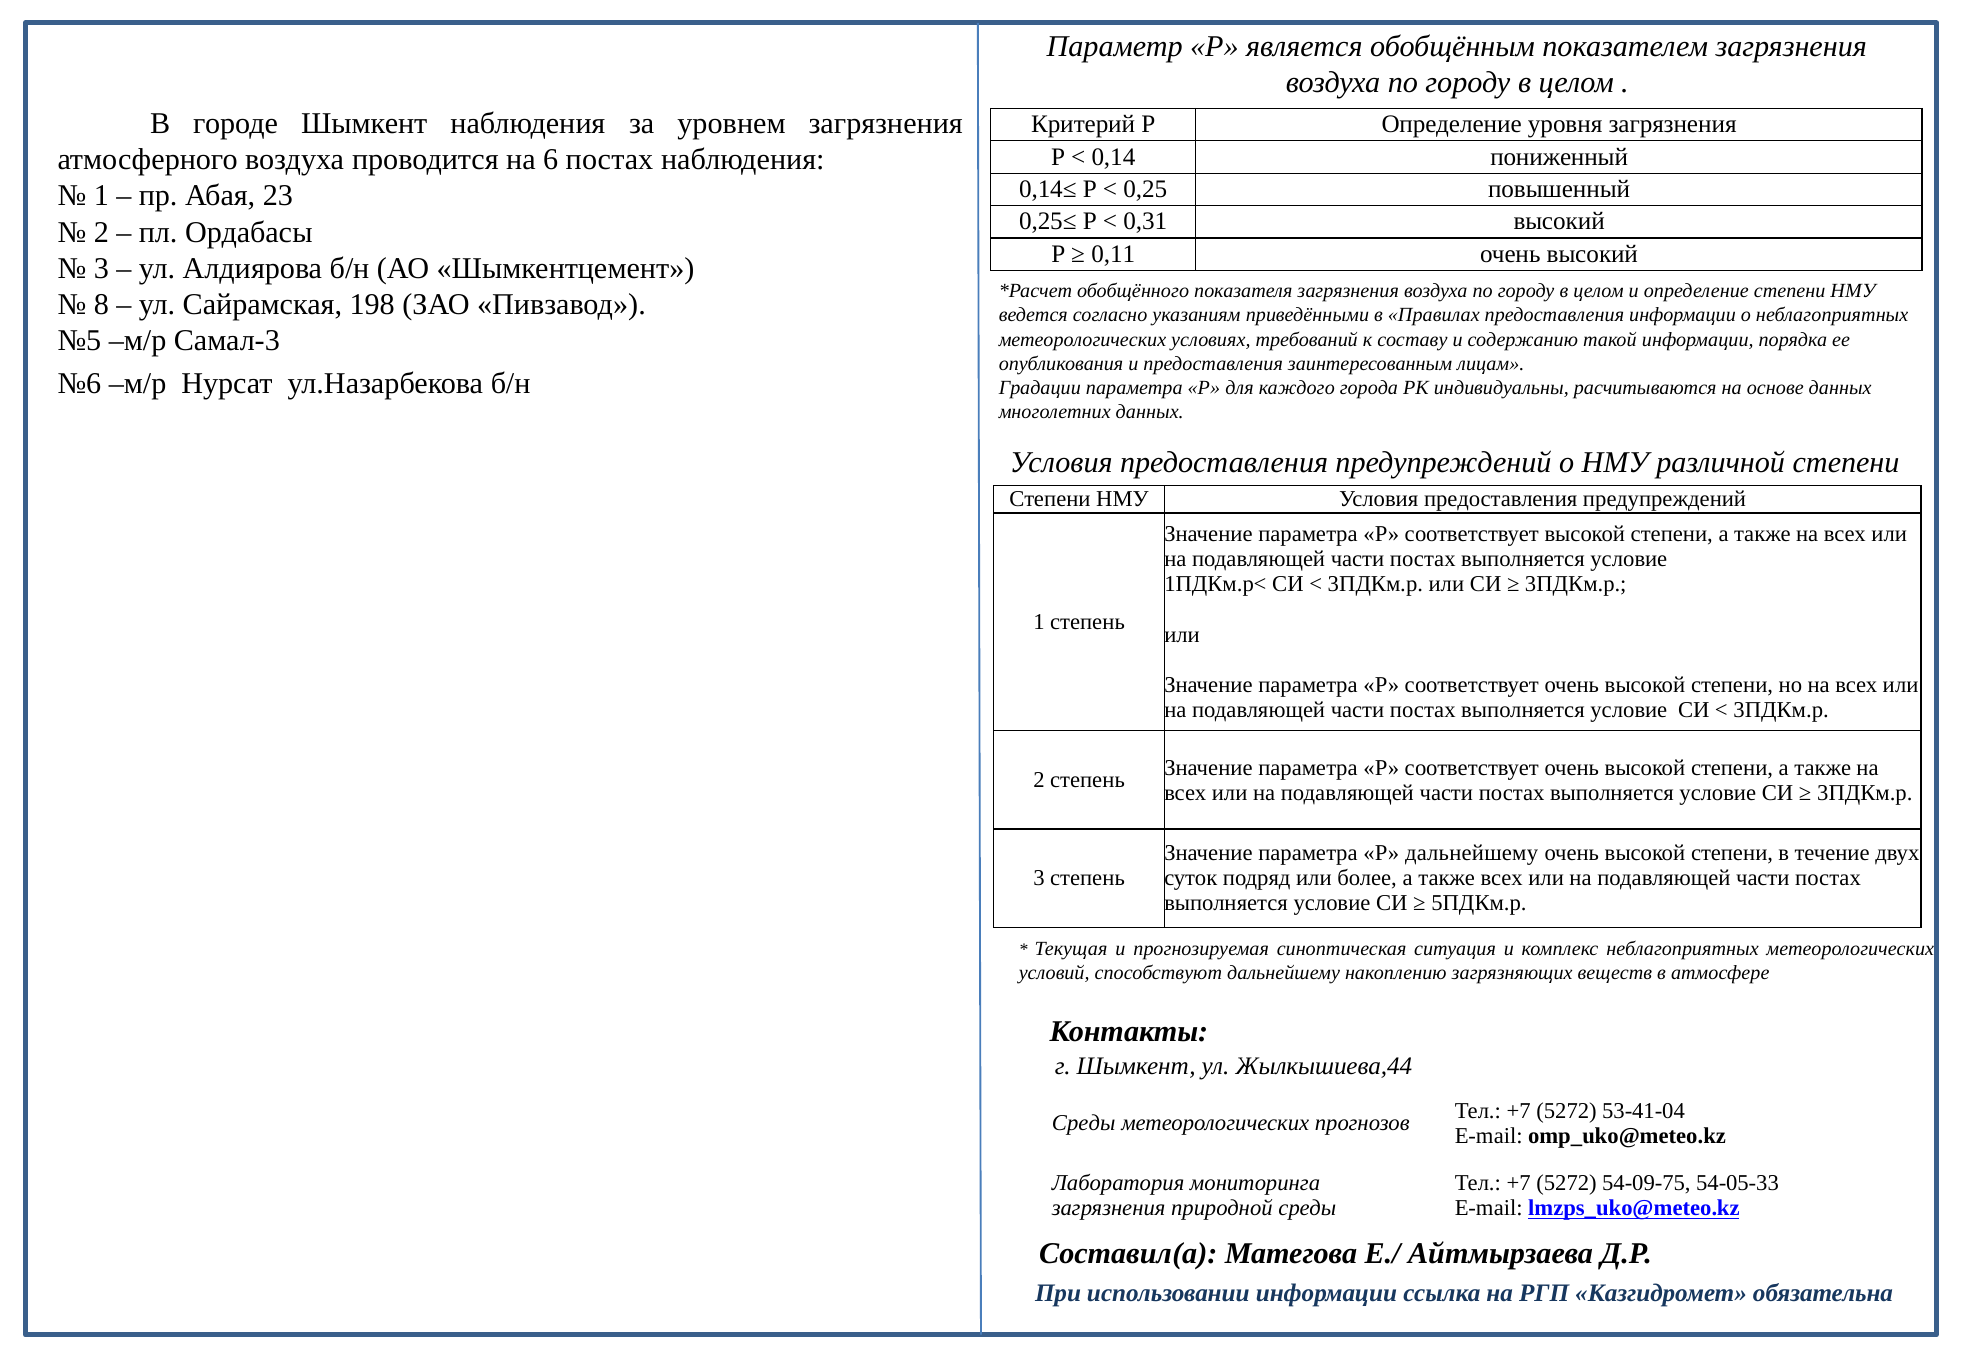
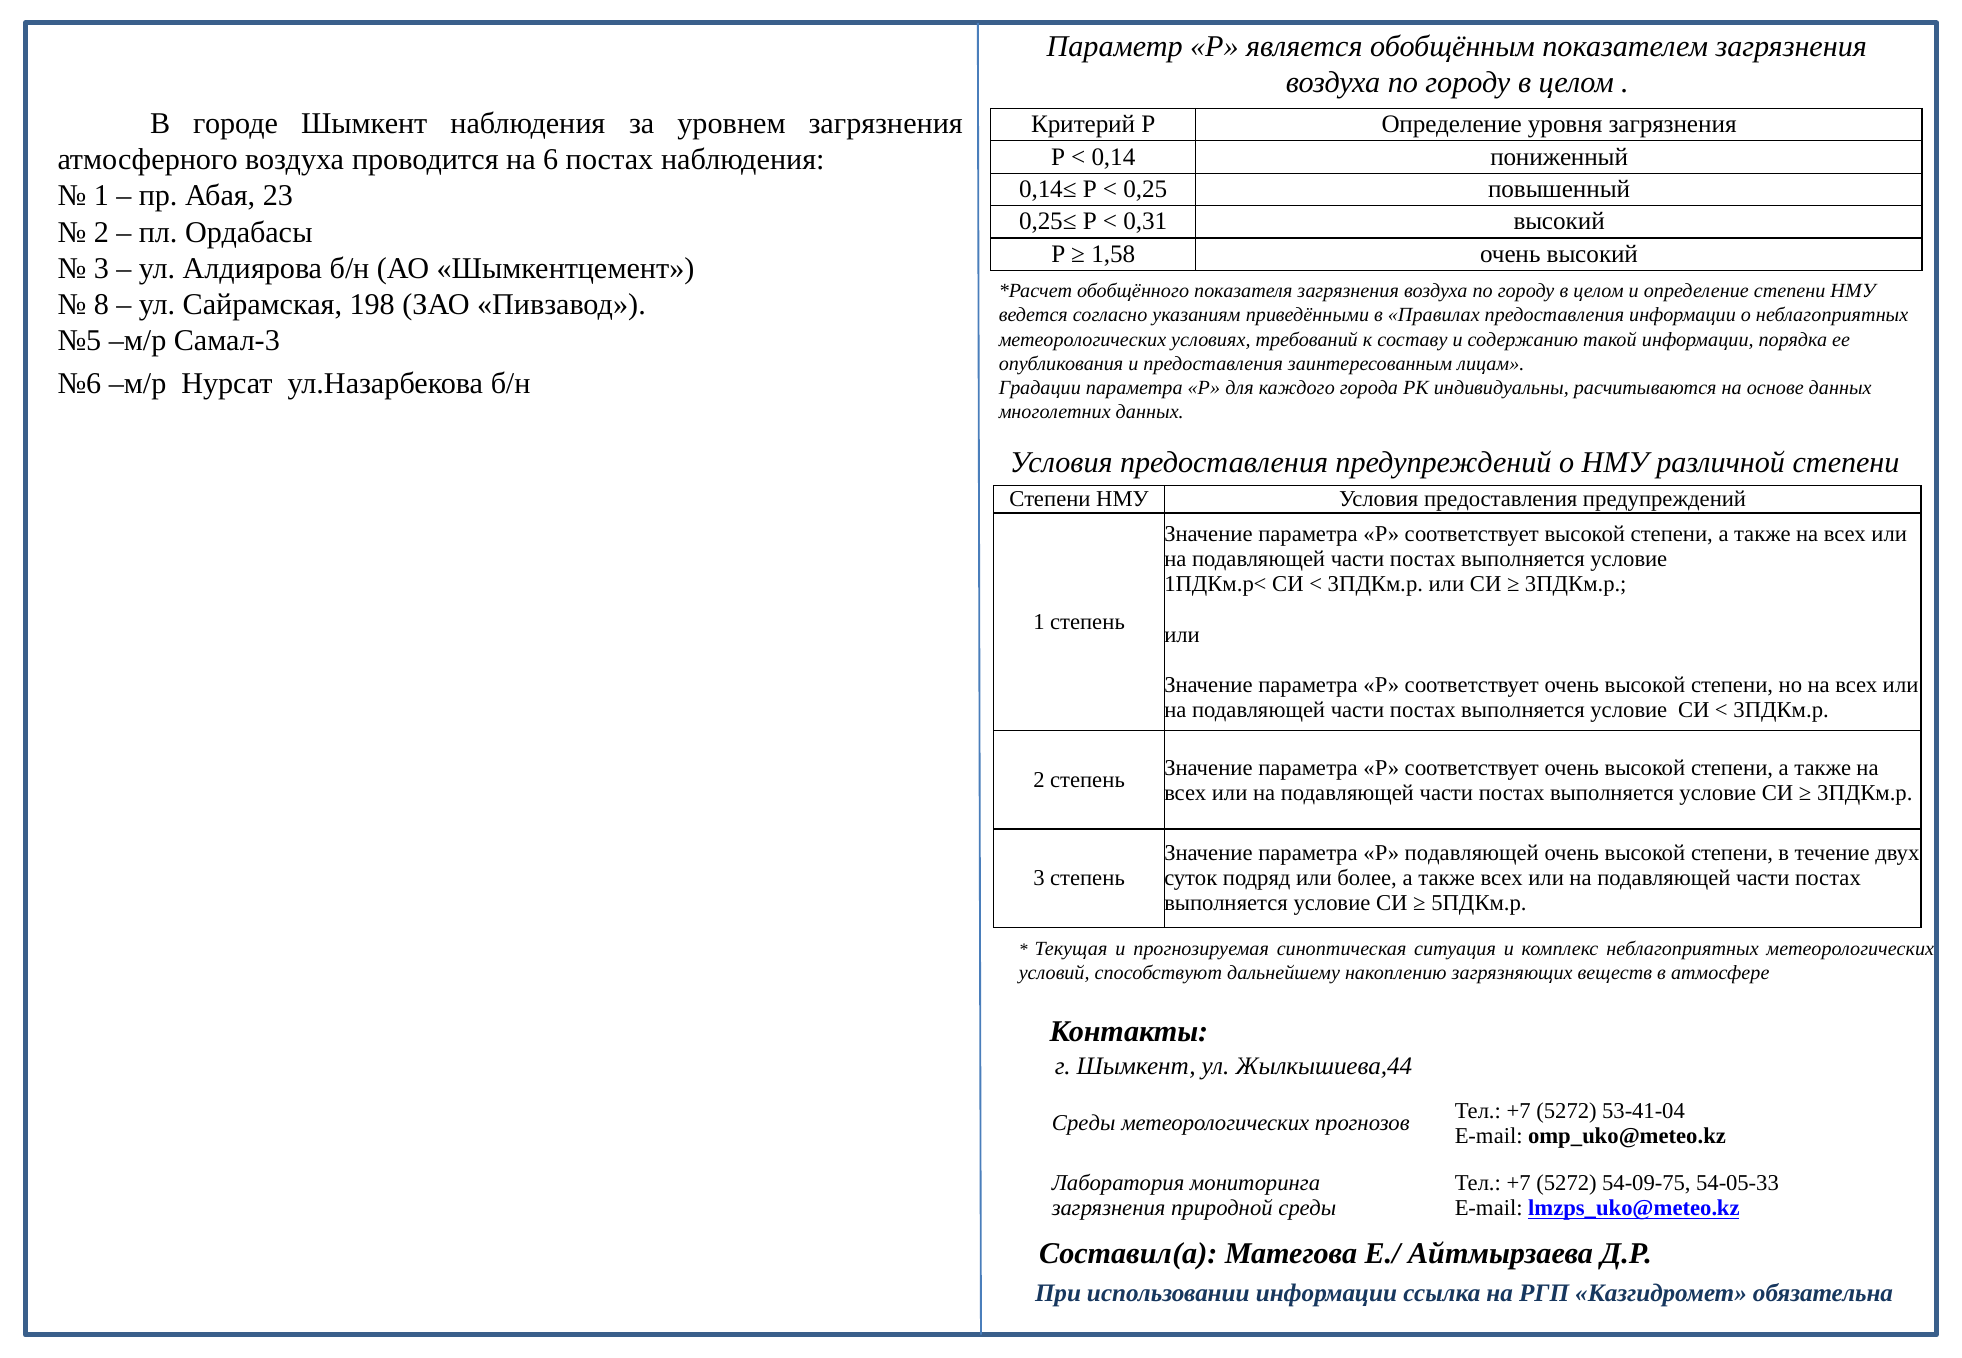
0,11: 0,11 -> 1,58
Р дальнейшему: дальнейшему -> подавляющей
